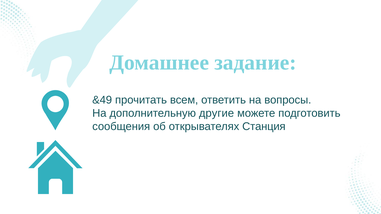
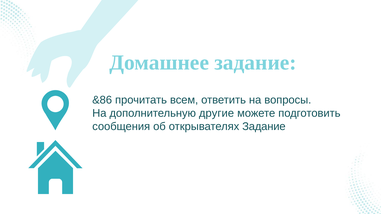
&49: &49 -> &86
открывателях Станция: Станция -> Задание
